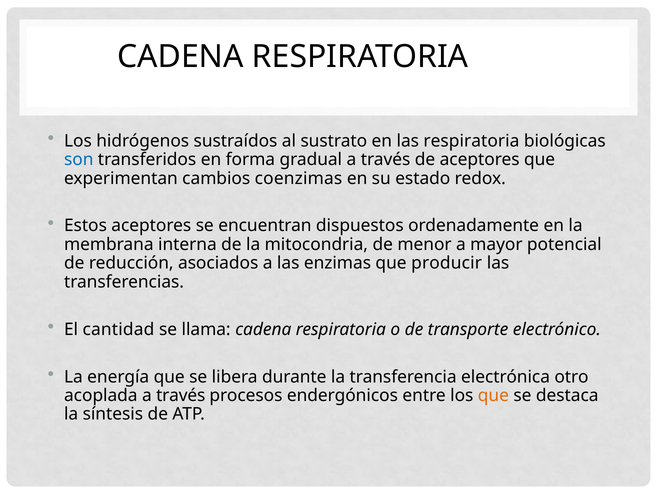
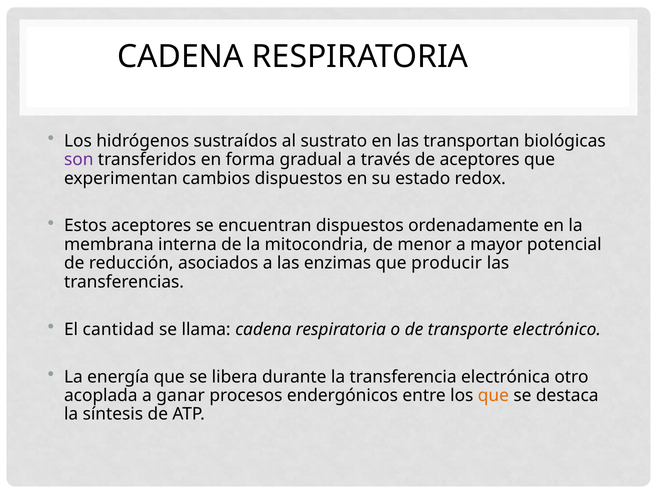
las respiratoria: respiratoria -> transportan
son colour: blue -> purple
cambios coenzimas: coenzimas -> dispuestos
acoplada a través: través -> ganar
